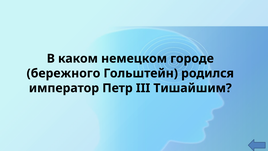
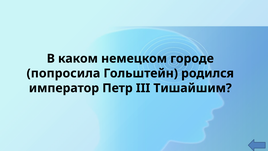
бережного: бережного -> попросила
